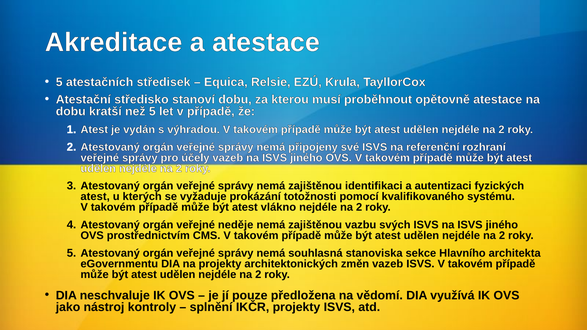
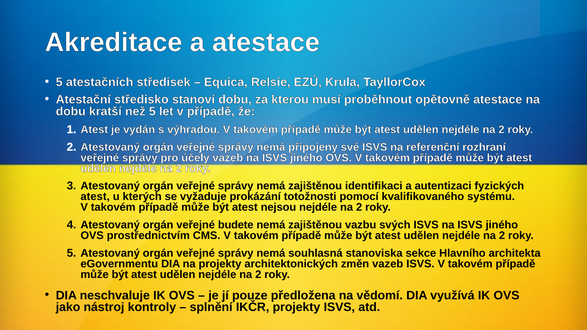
vlákno: vlákno -> nejsou
neděje: neděje -> budete
